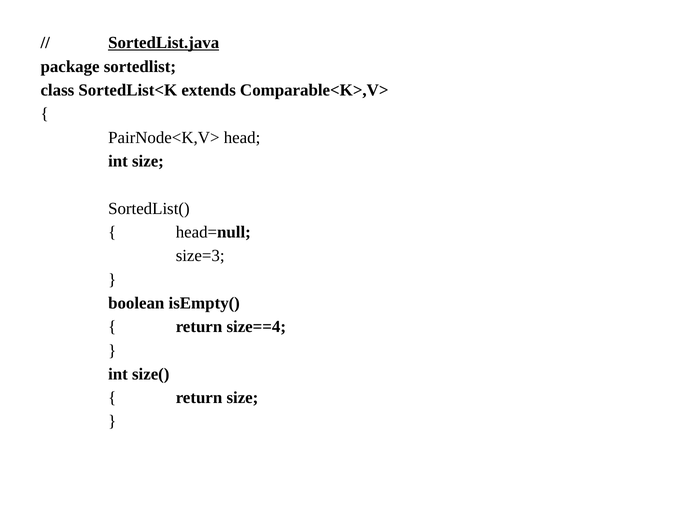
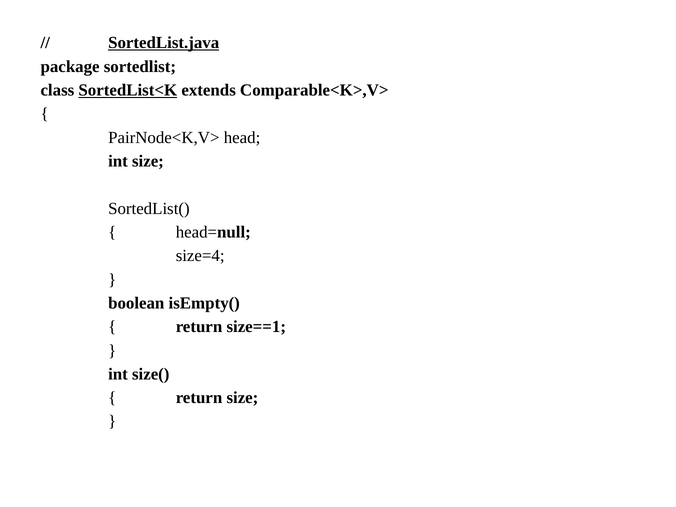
SortedList<K underline: none -> present
size=3: size=3 -> size=4
size==4: size==4 -> size==1
